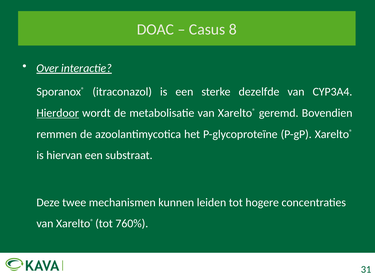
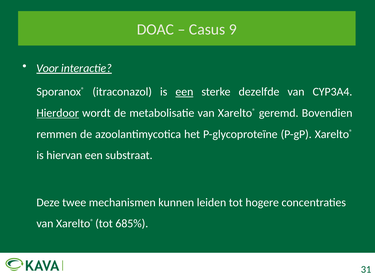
8: 8 -> 9
Over: Over -> Voor
een at (184, 92) underline: none -> present
760%: 760% -> 685%
